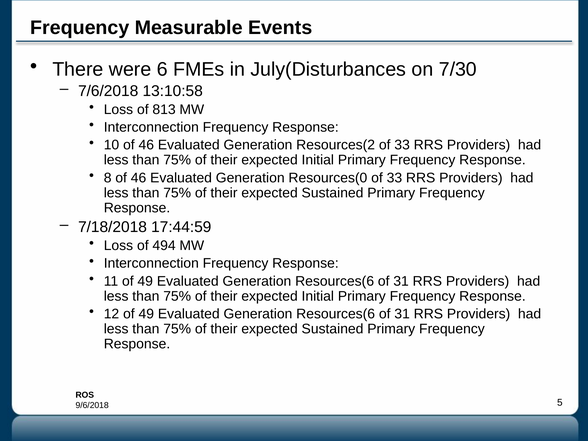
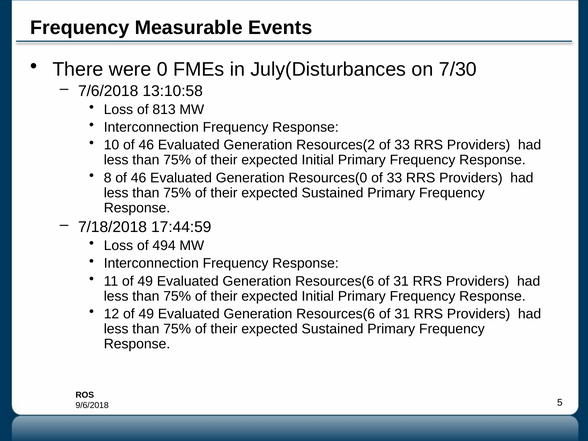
6: 6 -> 0
